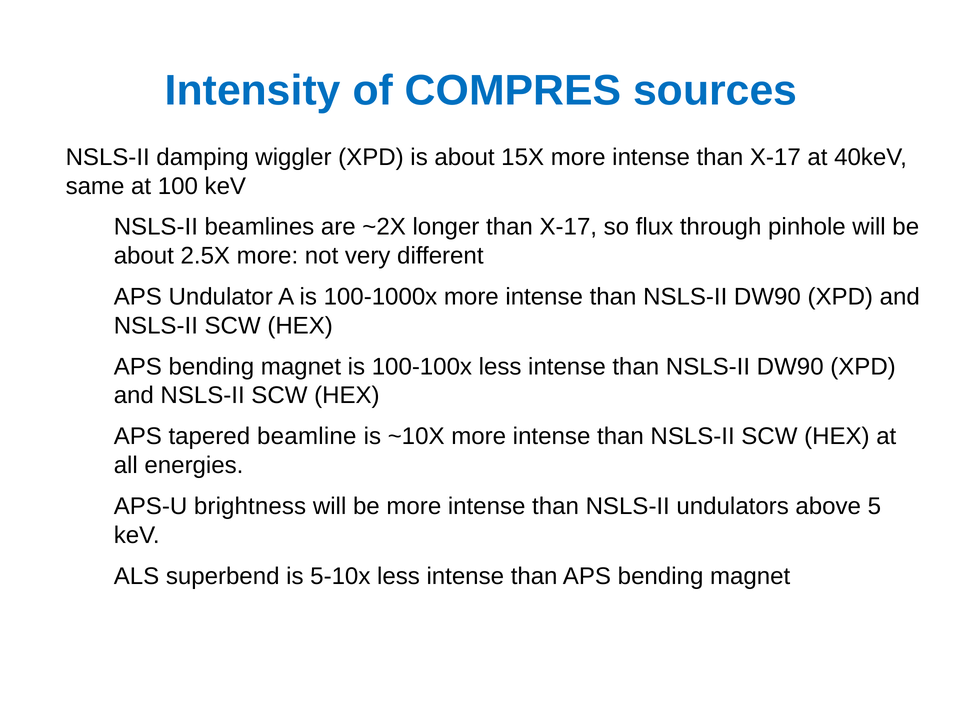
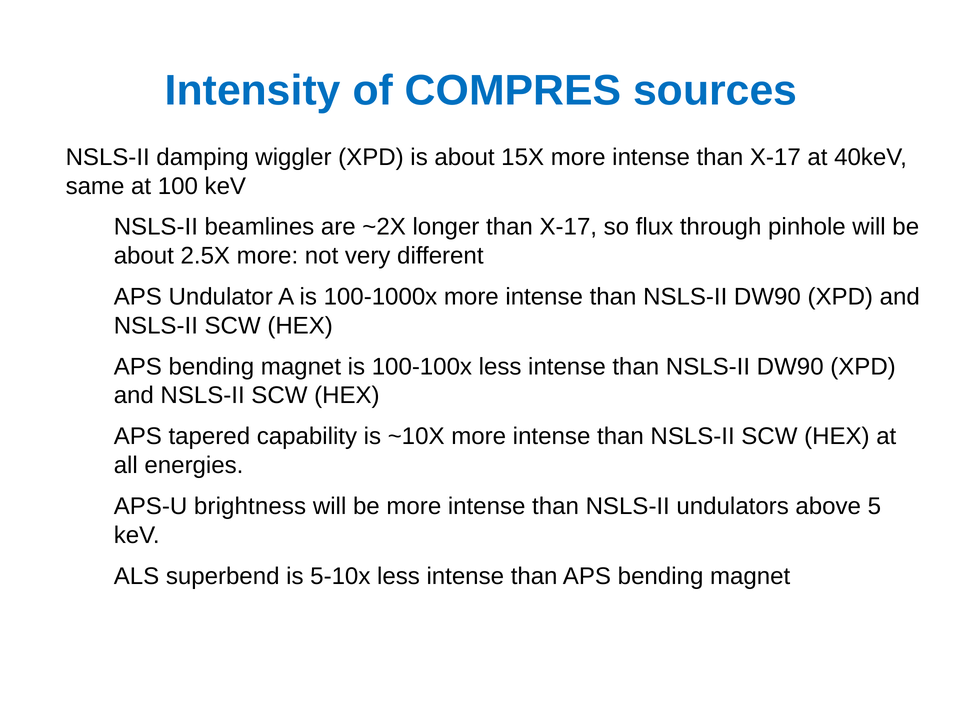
beamline: beamline -> capability
